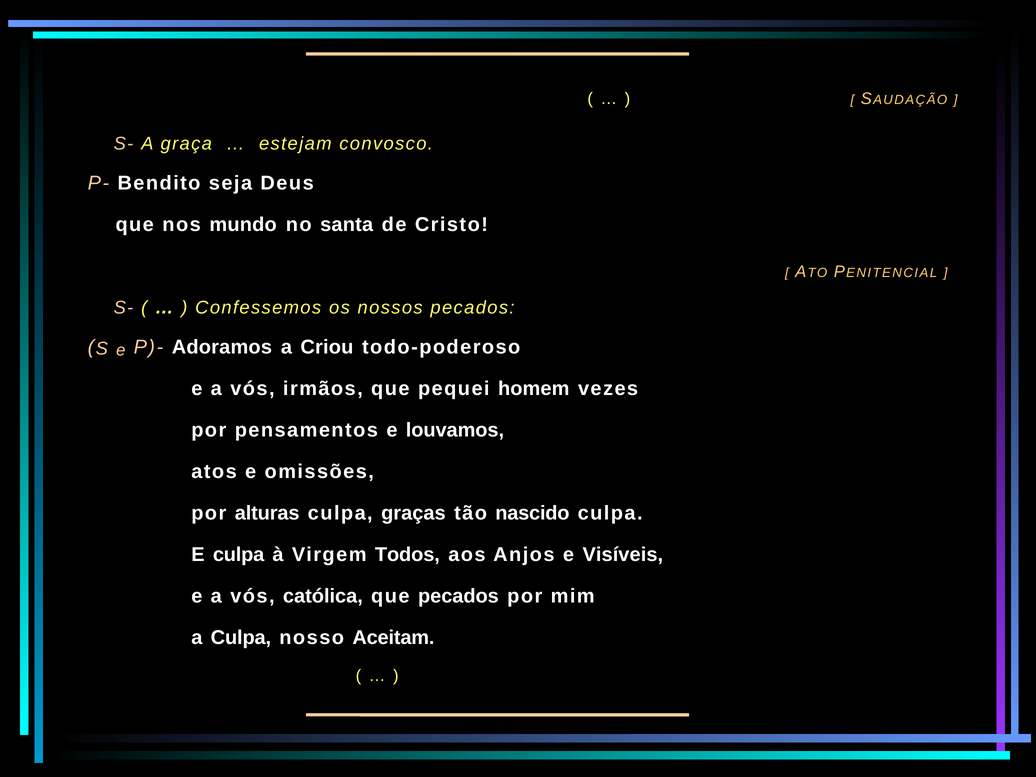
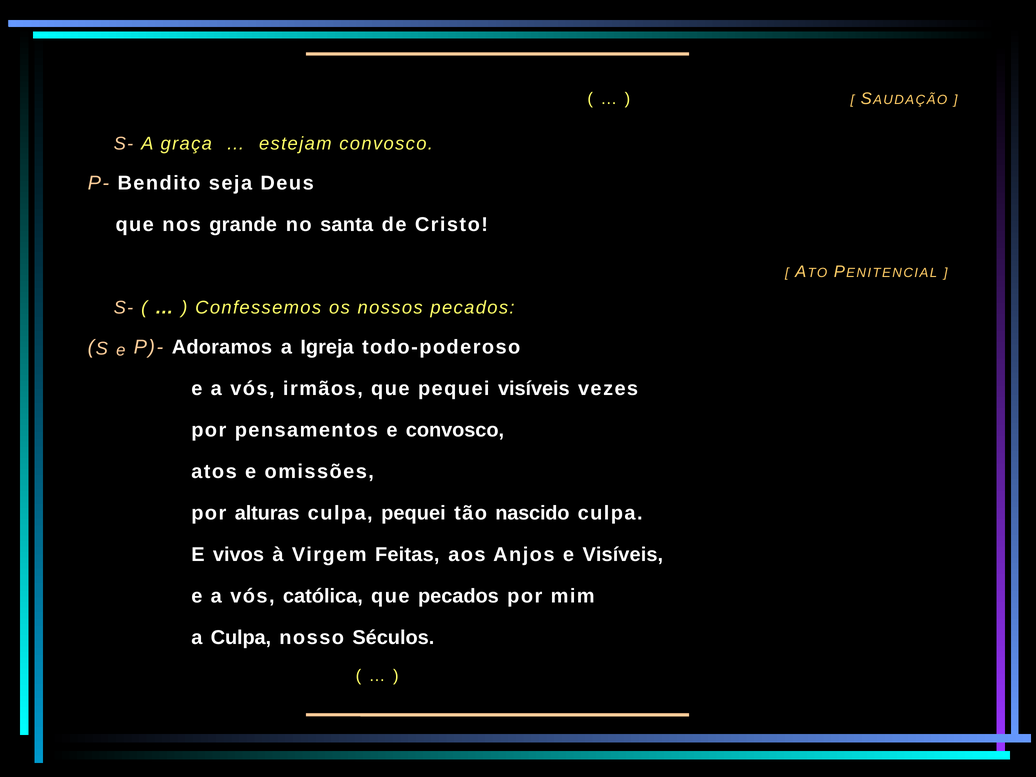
mundo: mundo -> grande
Criou: Criou -> Igreja
pequei homem: homem -> visíveis
e louvamos: louvamos -> convosco
culpa graças: graças -> pequei
E culpa: culpa -> vivos
Todos: Todos -> Feitas
Aceitam: Aceitam -> Séculos
